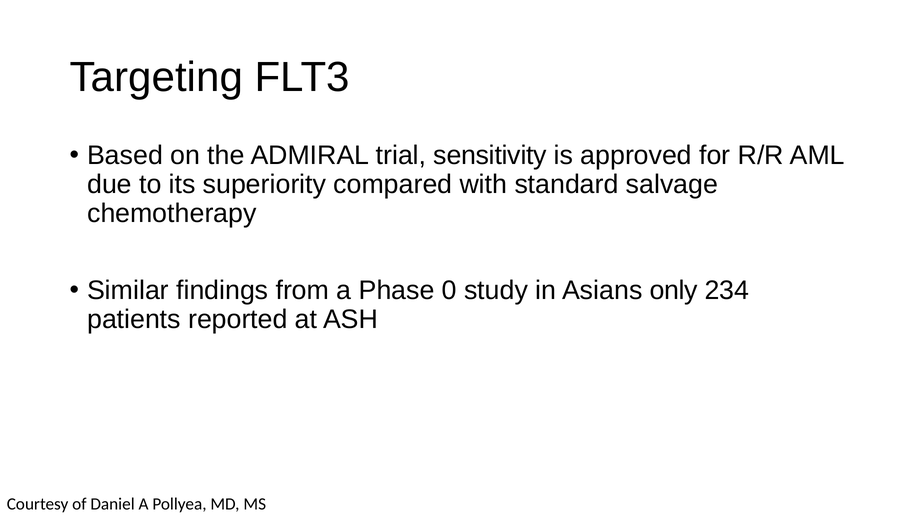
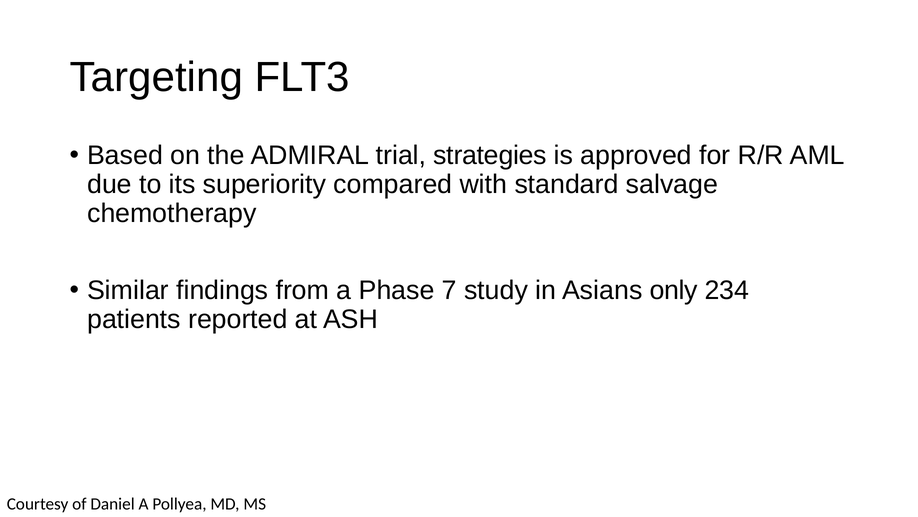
sensitivity: sensitivity -> strategies
0: 0 -> 7
